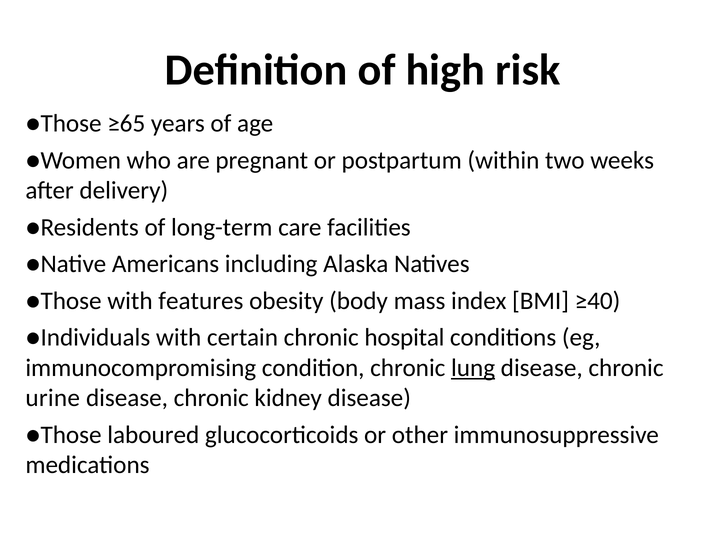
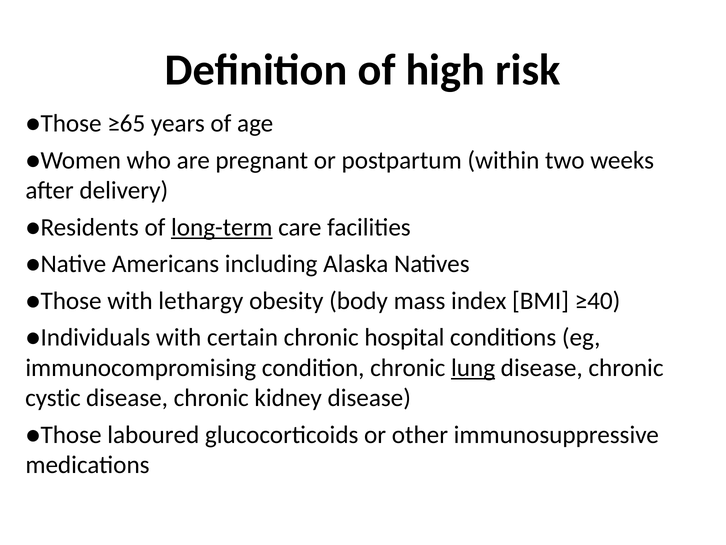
long-term underline: none -> present
features: features -> lethargy
urine: urine -> cystic
